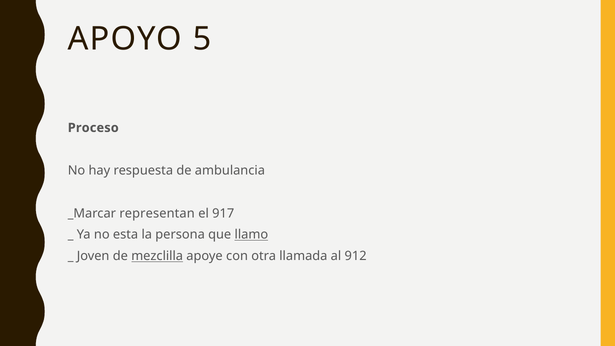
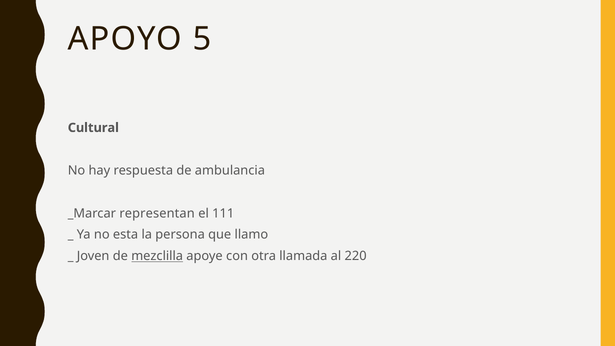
Proceso: Proceso -> Cultural
917: 917 -> 111
llamo underline: present -> none
912: 912 -> 220
